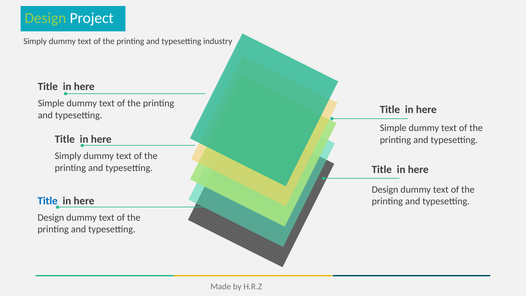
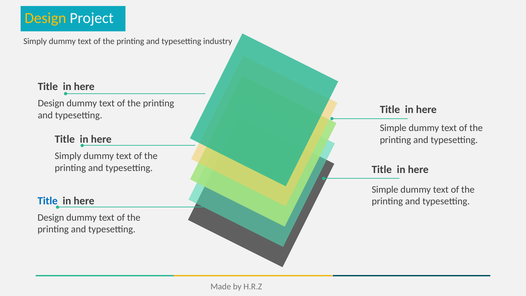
Design at (45, 18) colour: light green -> yellow
Simple at (51, 103): Simple -> Design
Design at (385, 189): Design -> Simple
